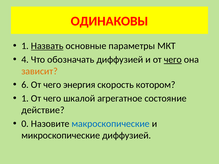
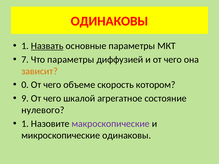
4: 4 -> 7
Что обозначать: обозначать -> параметры
чего at (173, 60) underline: present -> none
6: 6 -> 0
энергия: энергия -> объеме
1 at (25, 99): 1 -> 9
действие: действие -> нулевого
0 at (25, 124): 0 -> 1
макроскопические colour: blue -> purple
микроскопические диффузией: диффузией -> одинаковы
